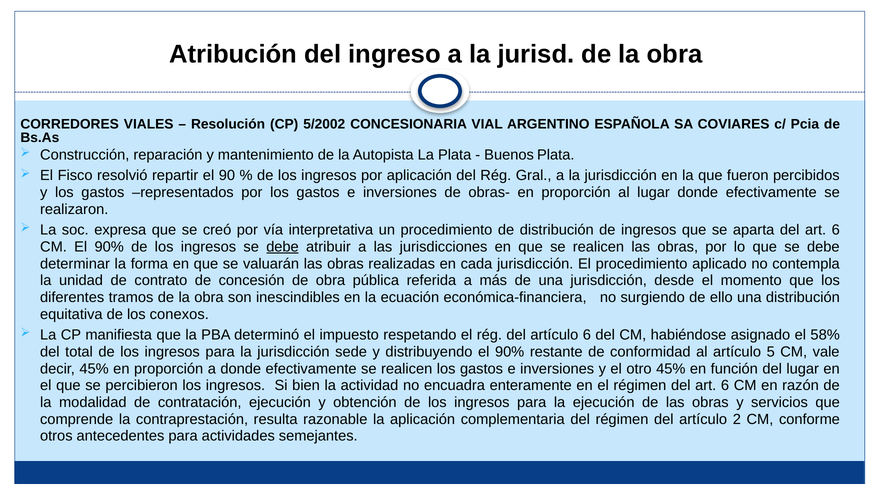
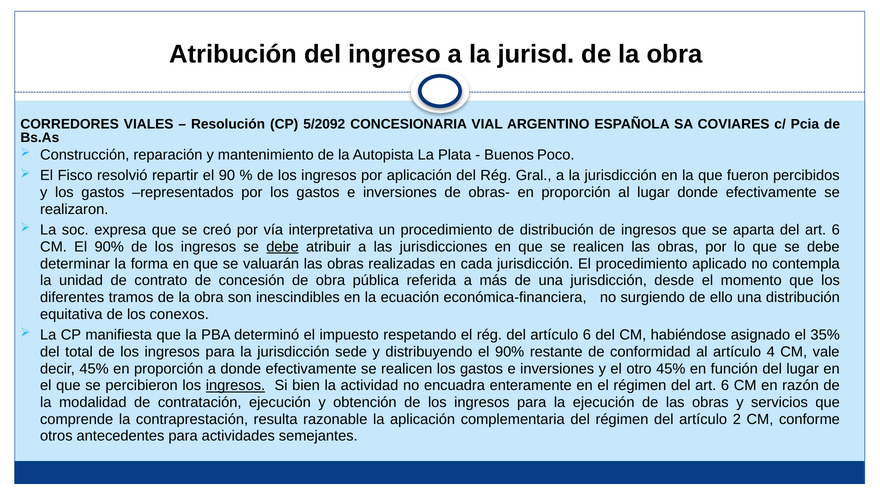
5/2002: 5/2002 -> 5/2092
Buenos Plata: Plata -> Poco
58%: 58% -> 35%
5: 5 -> 4
ingresos at (235, 386) underline: none -> present
